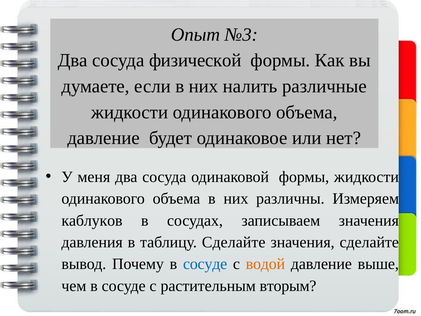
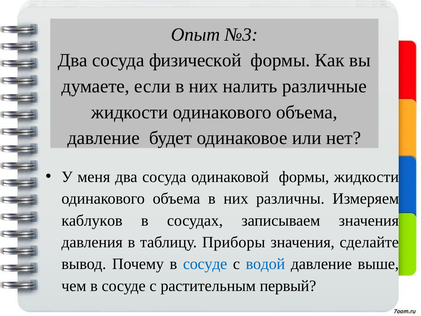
таблицу Сделайте: Сделайте -> Приборы
водой colour: orange -> blue
вторым: вторым -> первый
